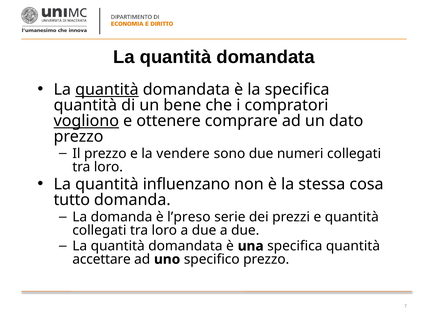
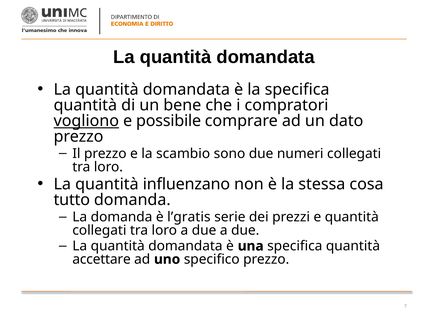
quantità at (107, 90) underline: present -> none
ottenere: ottenere -> possibile
vendere: vendere -> scambio
l’preso: l’preso -> l’gratis
